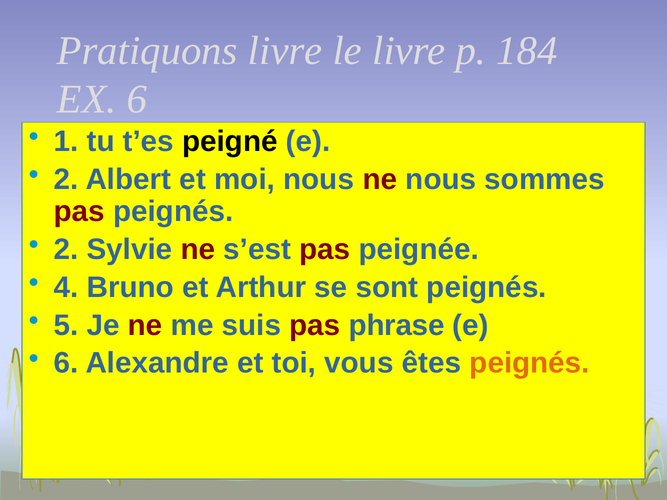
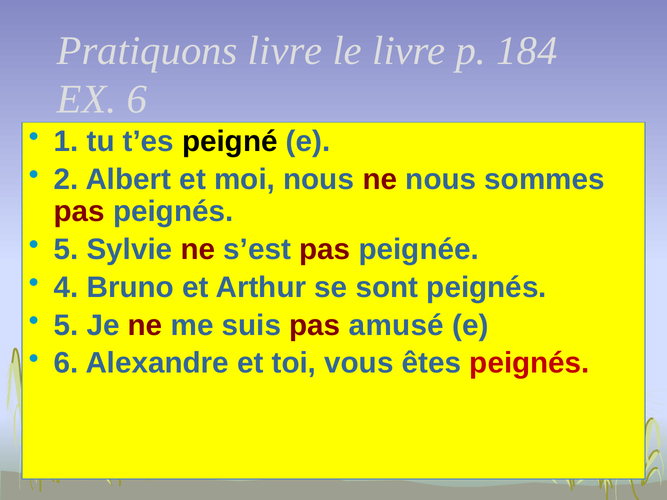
2 at (66, 249): 2 -> 5
phrase: phrase -> amusé
peignés at (530, 363) colour: orange -> red
